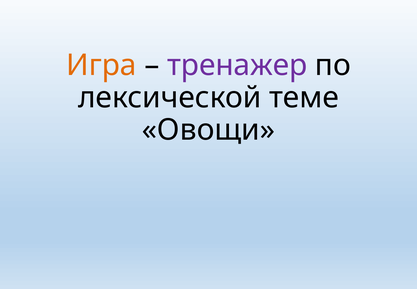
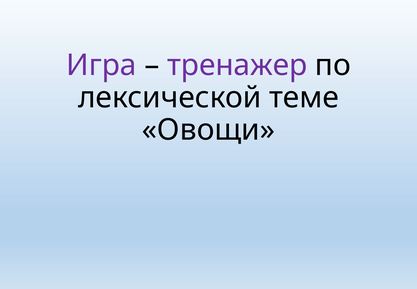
Игра colour: orange -> purple
